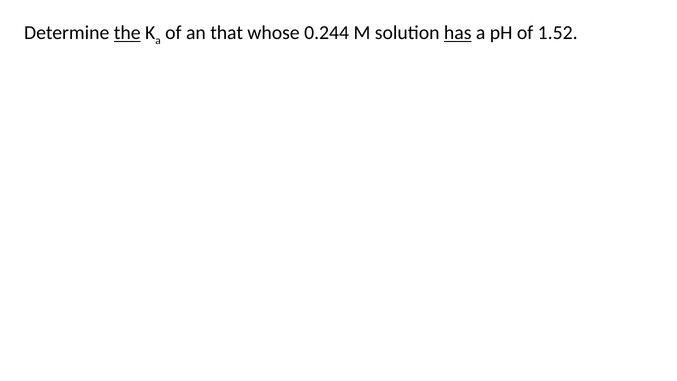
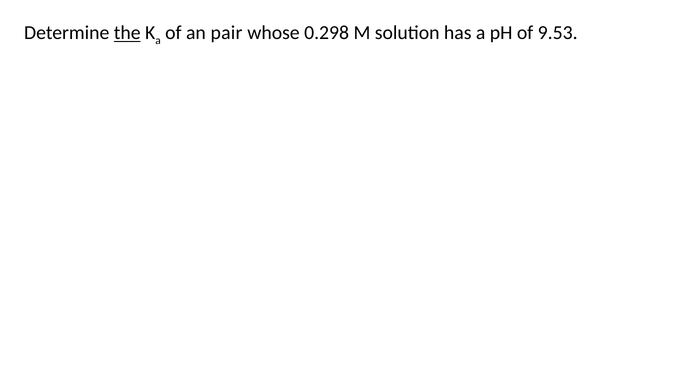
that: that -> pair
0.244: 0.244 -> 0.298
has underline: present -> none
1.52: 1.52 -> 9.53
